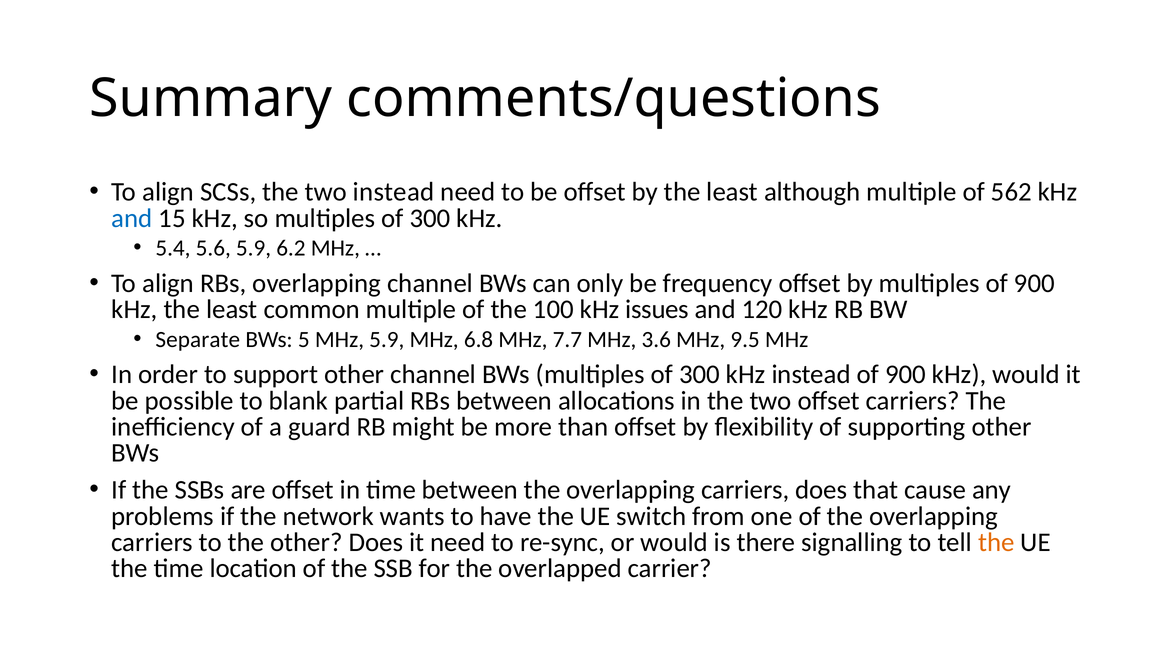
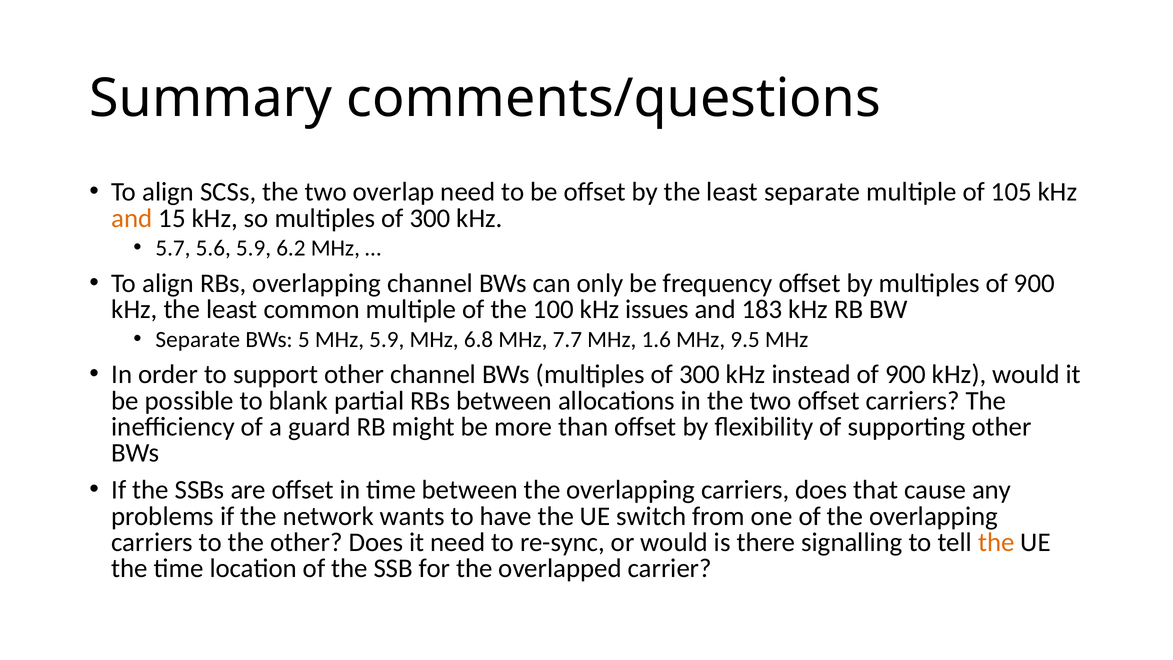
two instead: instead -> overlap
least although: although -> separate
562: 562 -> 105
and at (132, 218) colour: blue -> orange
5.4: 5.4 -> 5.7
120: 120 -> 183
3.6: 3.6 -> 1.6
